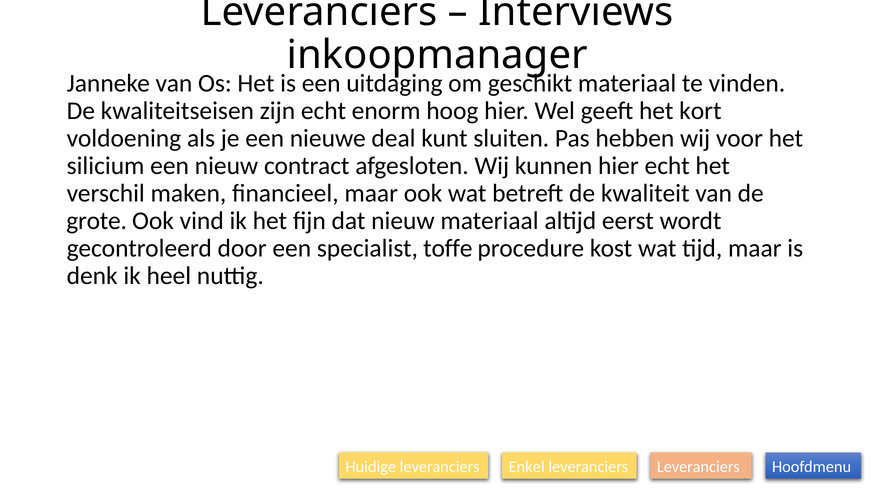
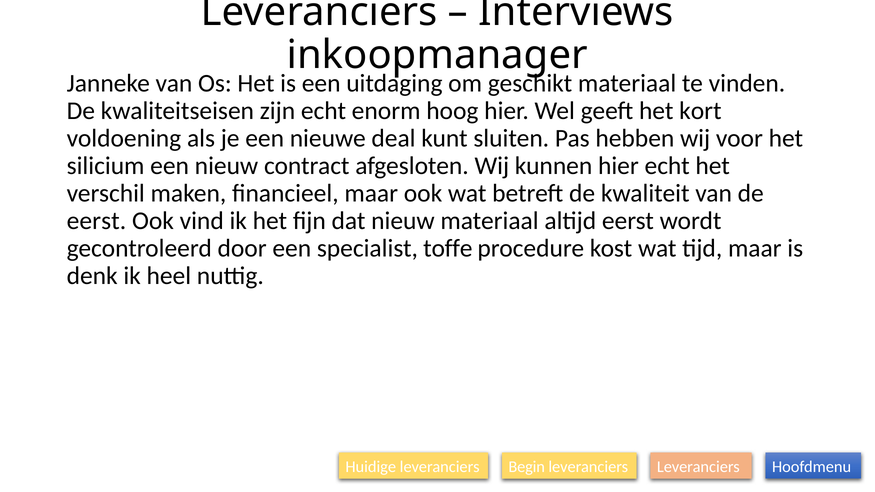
grote at (97, 221): grote -> eerst
Enkel: Enkel -> Begin
